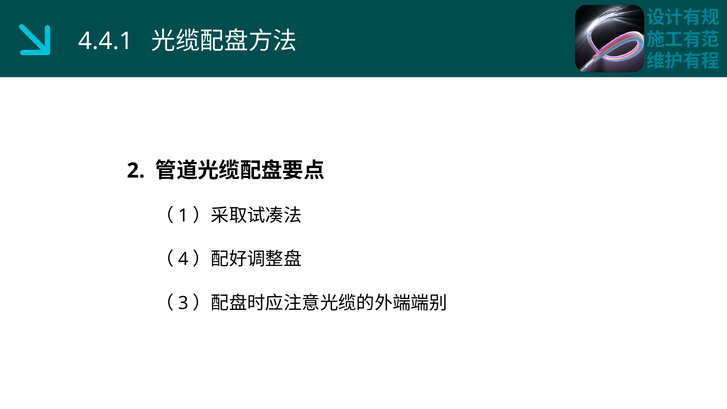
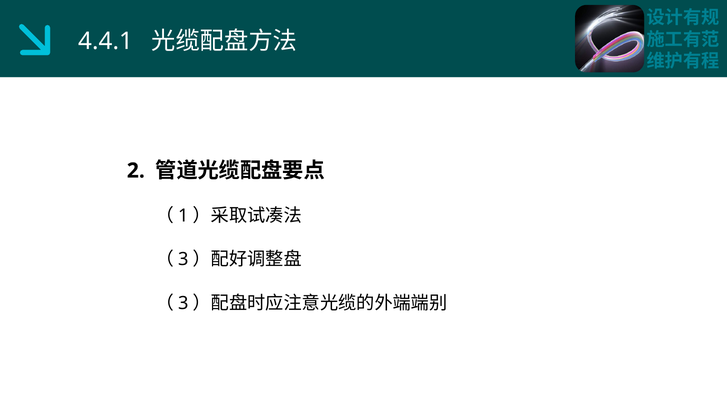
4 at (183, 259): 4 -> 3
